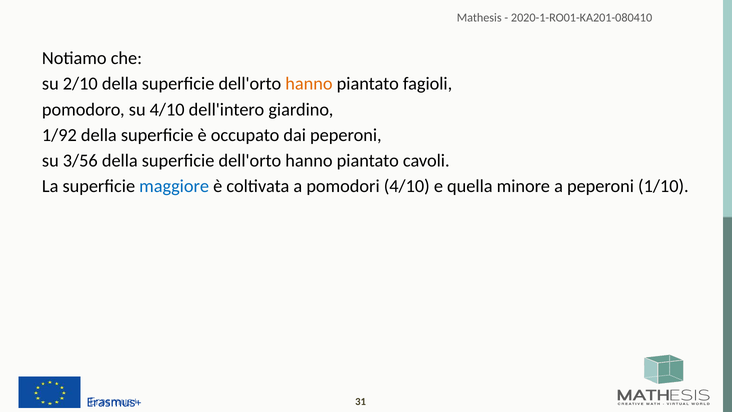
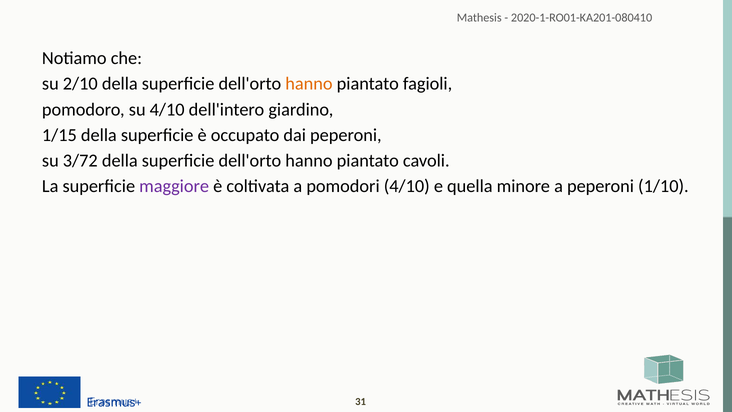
1/92: 1/92 -> 1/15
3/56: 3/56 -> 3/72
maggiore colour: blue -> purple
